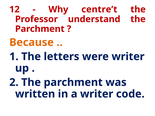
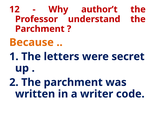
centre’t: centre’t -> author’t
were writer: writer -> secret
